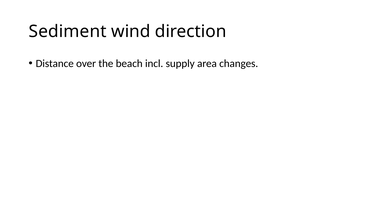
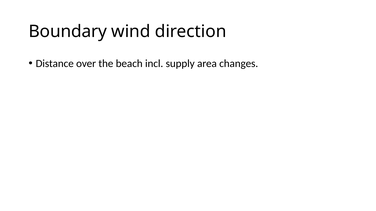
Sediment: Sediment -> Boundary
